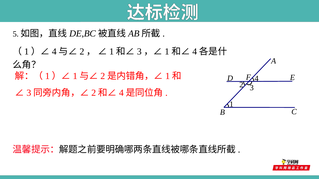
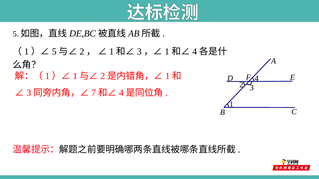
4 at (54, 52): 4 -> 5
2 at (94, 93): 2 -> 7
